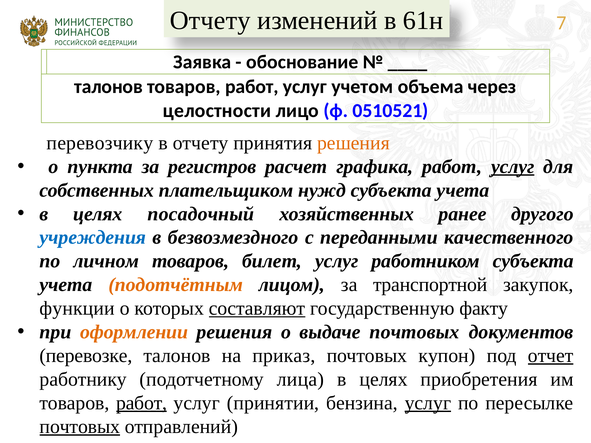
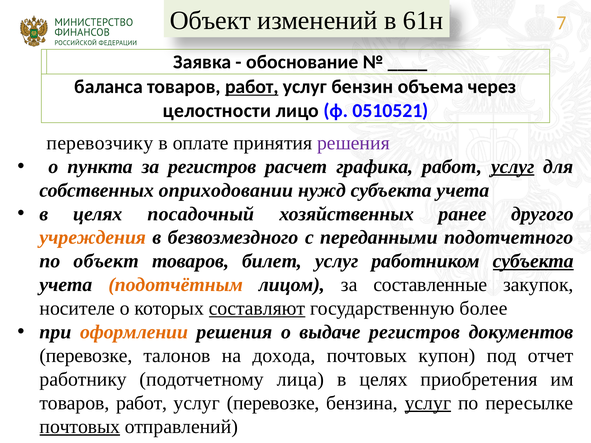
Отчету at (210, 20): Отчету -> Объект
талонов at (109, 87): талонов -> баланса
работ at (252, 87) underline: none -> present
учетом: учетом -> бензин
в отчету: отчету -> оплате
решения at (353, 143) colour: orange -> purple
плательщиком: плательщиком -> оприходовании
учреждения colour: blue -> orange
качественного: качественного -> подотчетного
по личном: личном -> объект
субъекта at (533, 261) underline: none -> present
транспортной: транспортной -> составленные
функции: функции -> носителе
факту: факту -> более
выдаче почтовых: почтовых -> регистров
приказ: приказ -> дохода
отчет underline: present -> none
работ at (142, 403) underline: present -> none
услуг принятии: принятии -> перевозке
